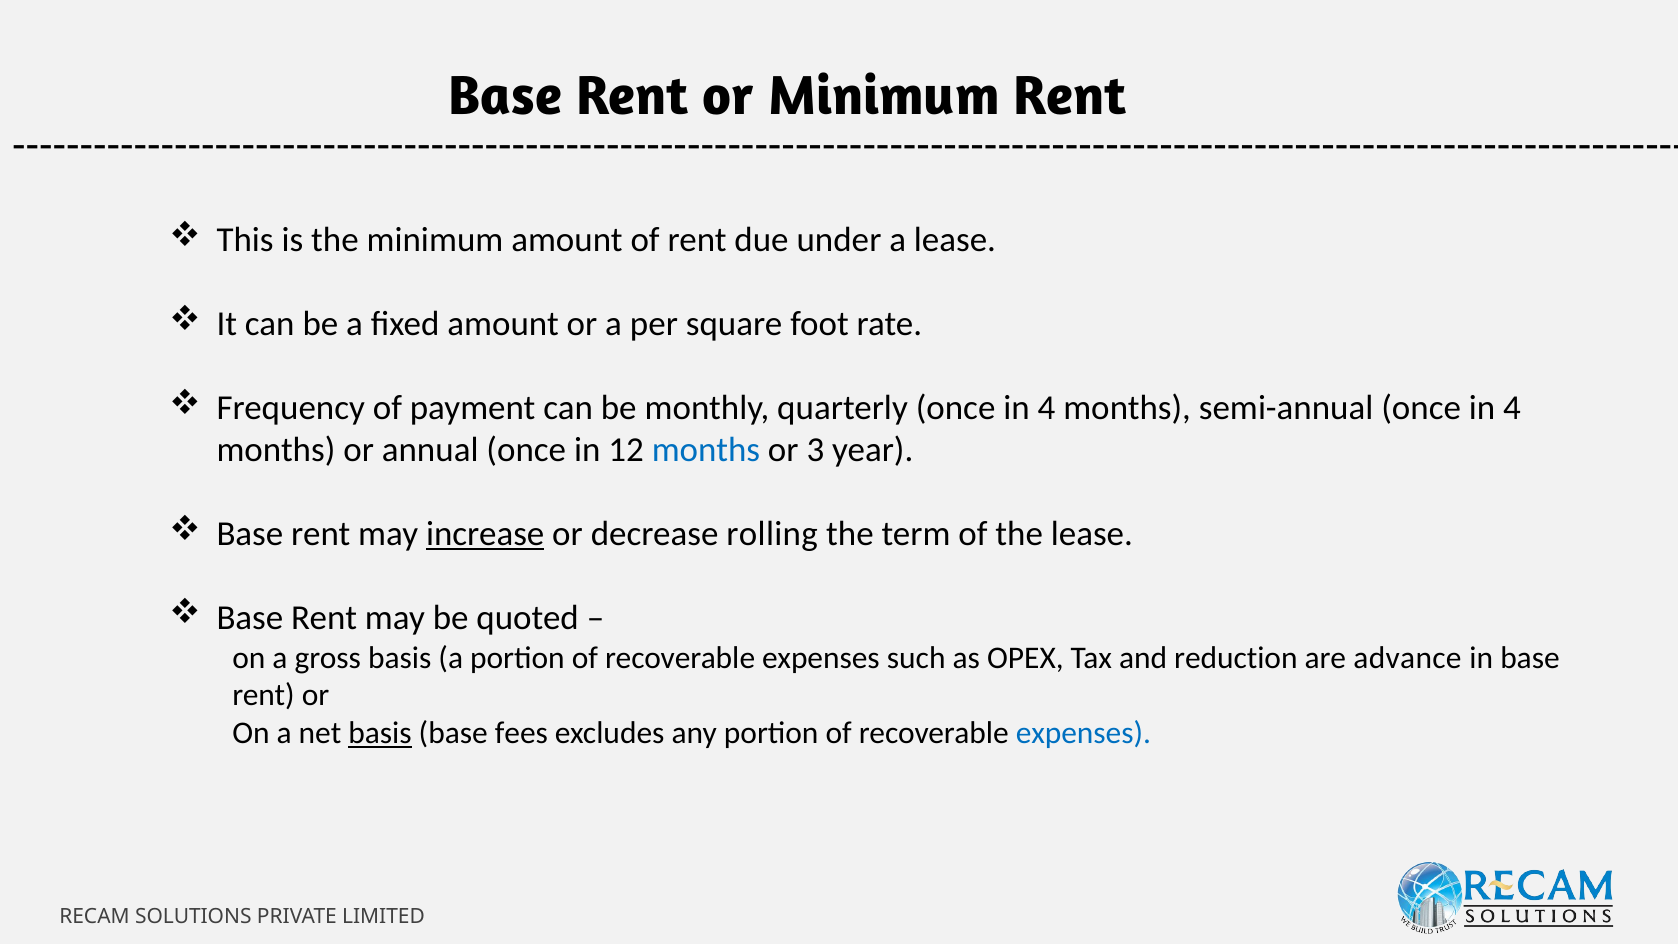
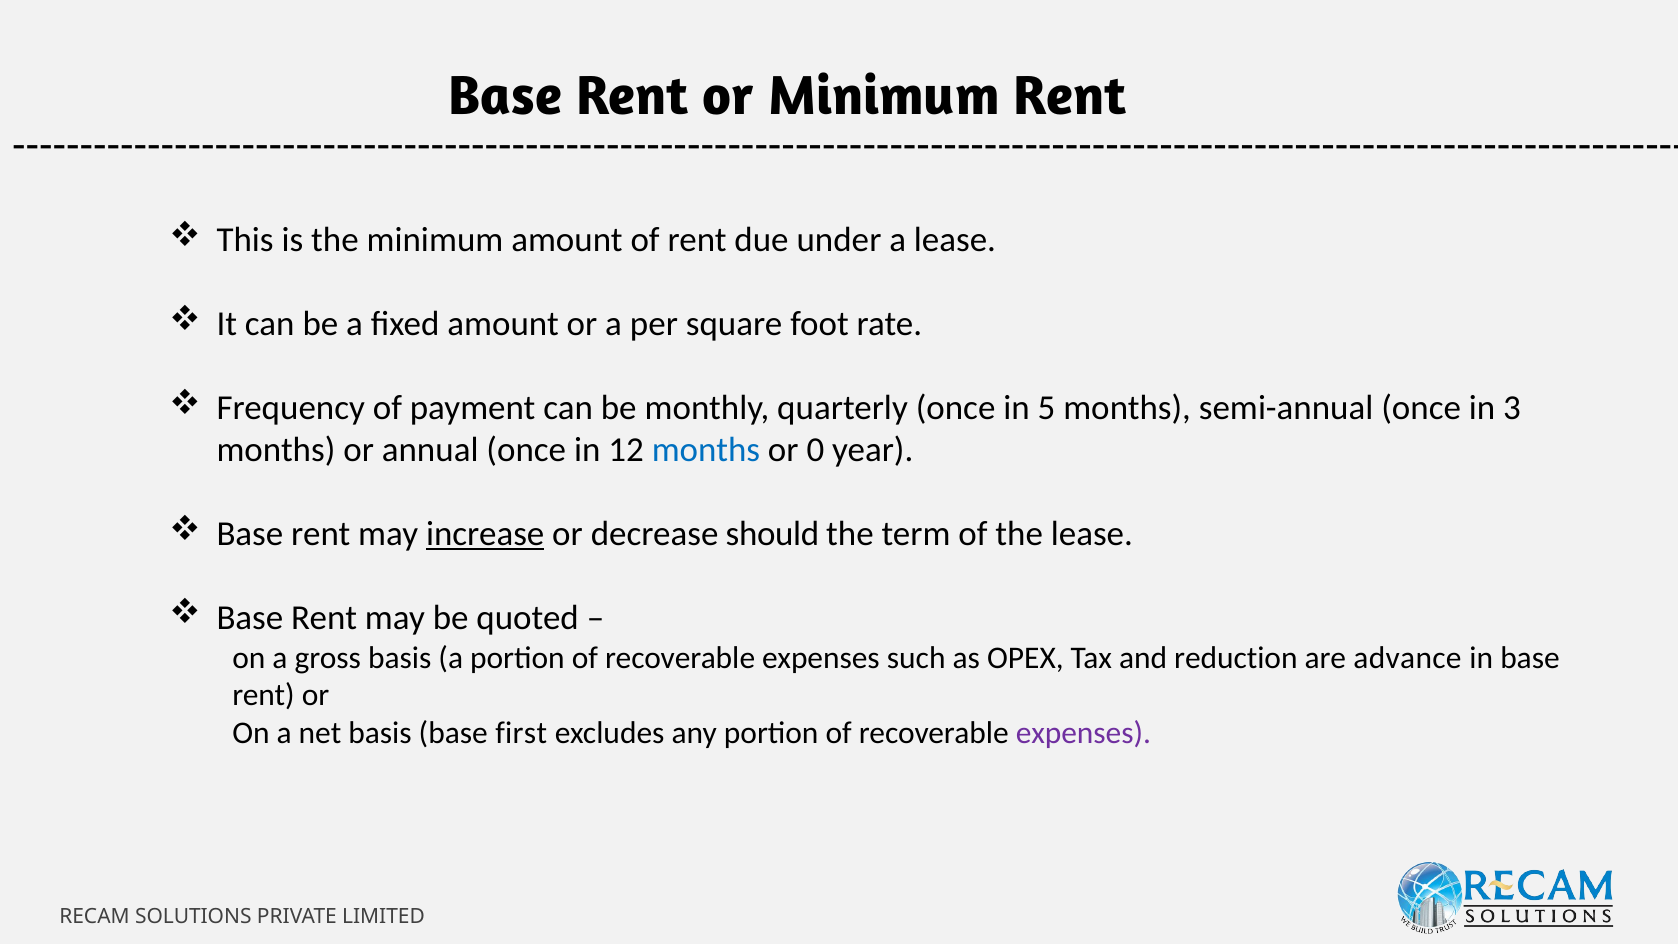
quarterly once in 4: 4 -> 5
semi-annual once in 4: 4 -> 3
3: 3 -> 0
rolling: rolling -> should
basis at (380, 733) underline: present -> none
fees: fees -> first
expenses at (1083, 733) colour: blue -> purple
